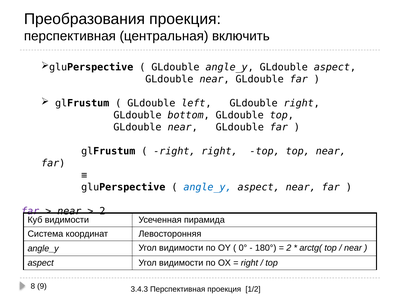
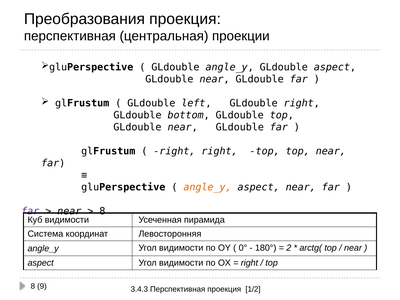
включить: включить -> проекции
angle_y at (207, 187) colour: blue -> orange
2 at (102, 211): 2 -> 8
